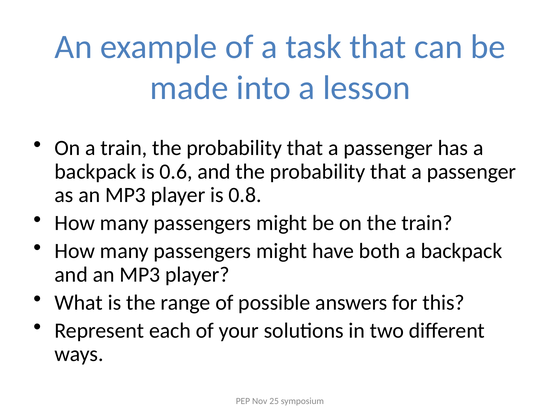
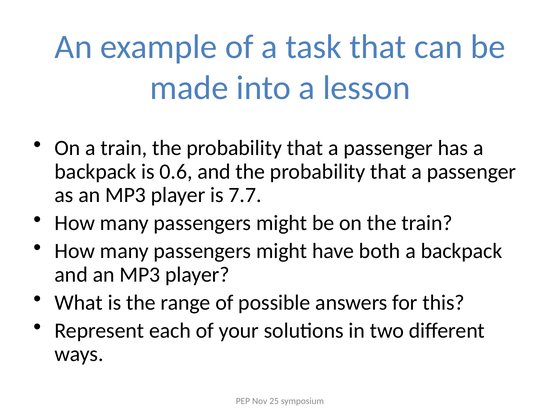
0.8: 0.8 -> 7.7
